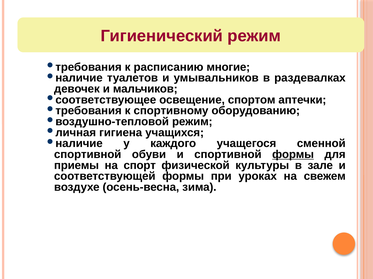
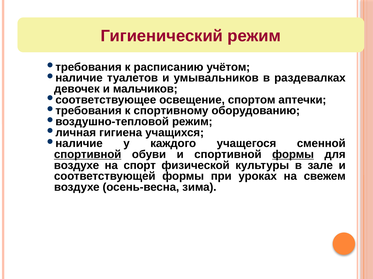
многие: многие -> учётом
спортивной at (88, 155) underline: none -> present
приемы at (76, 166): приемы -> воздухе
